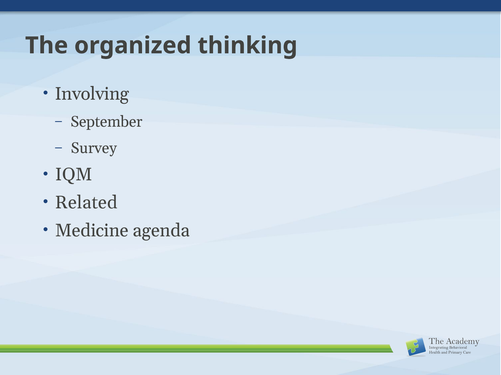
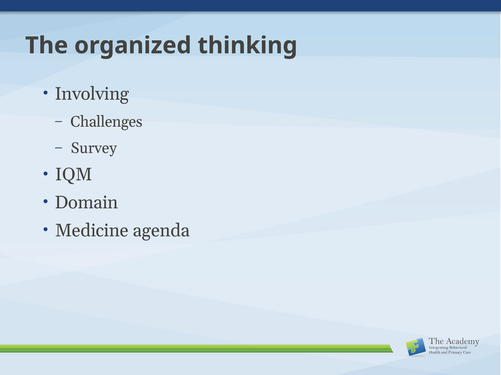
September: September -> Challenges
Related: Related -> Domain
